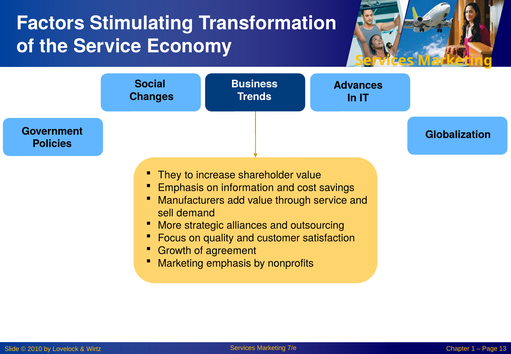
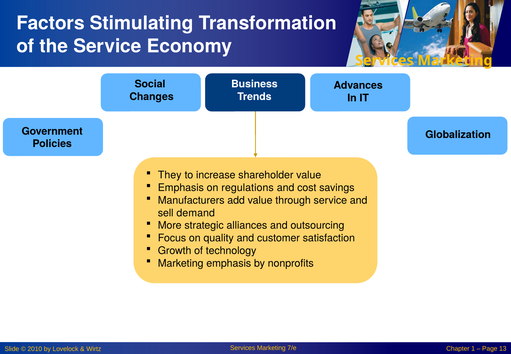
information: information -> regulations
agreement: agreement -> technology
